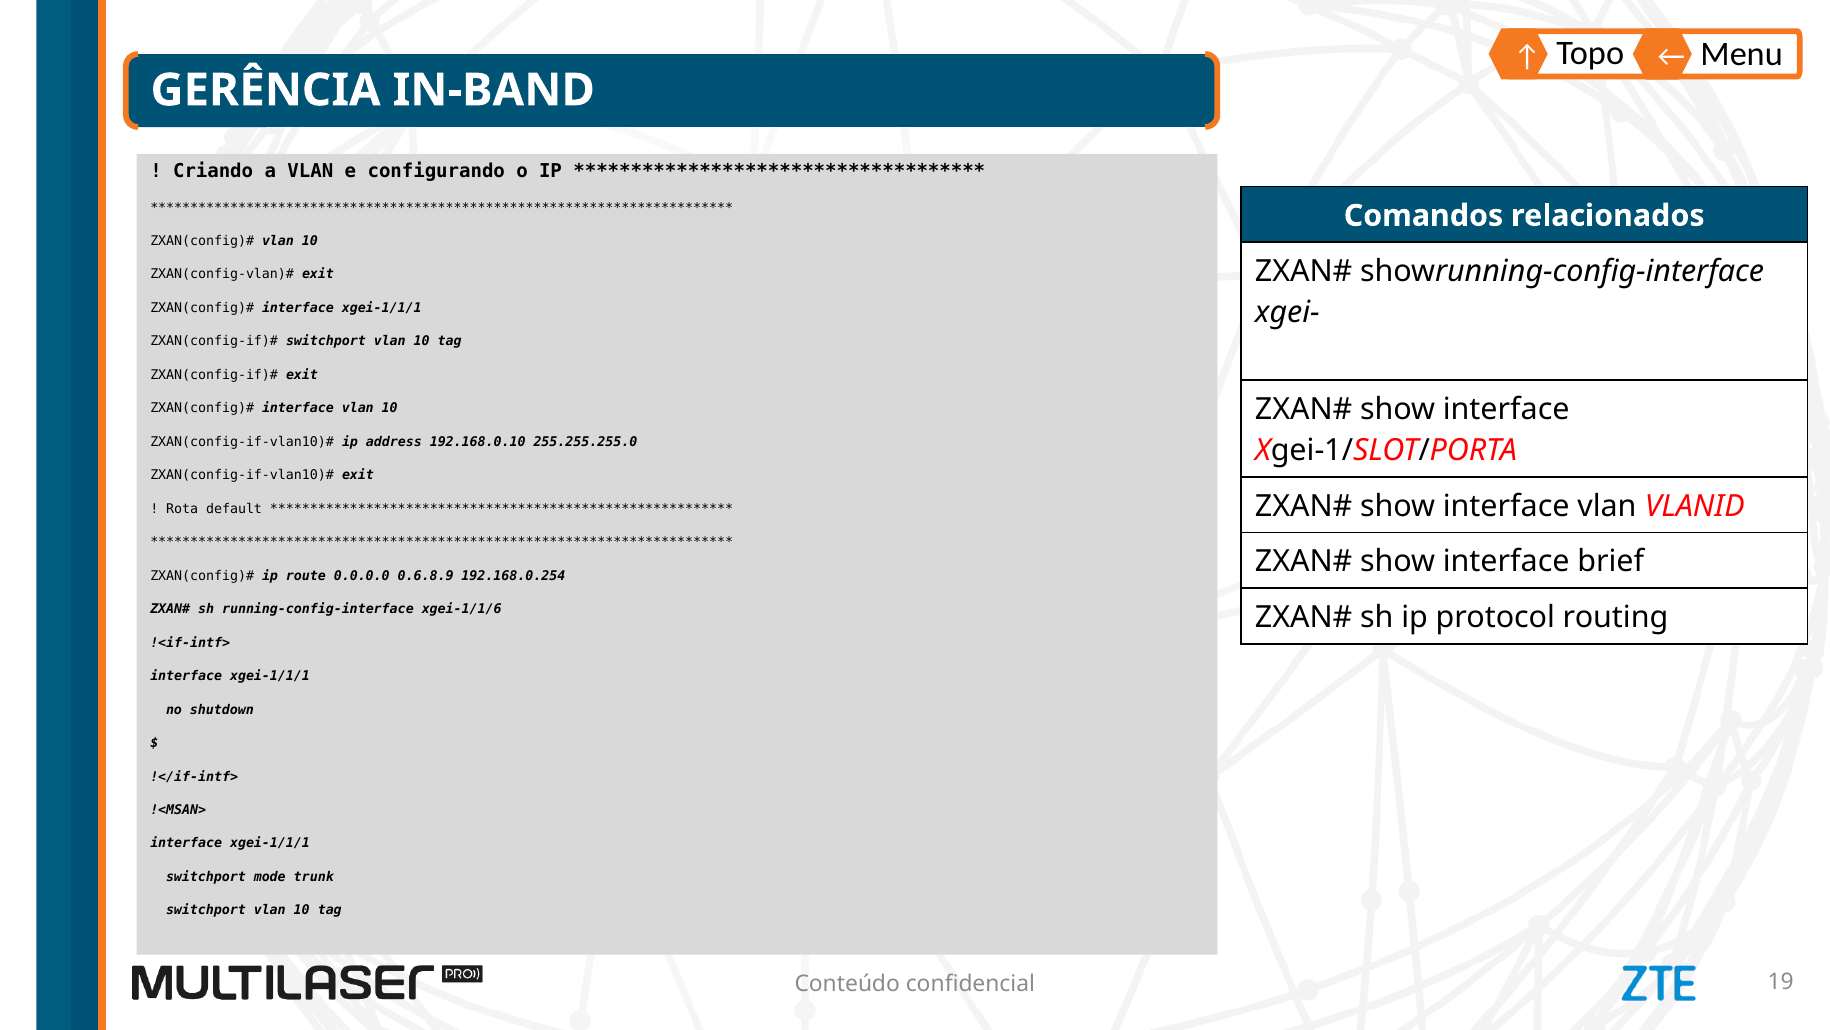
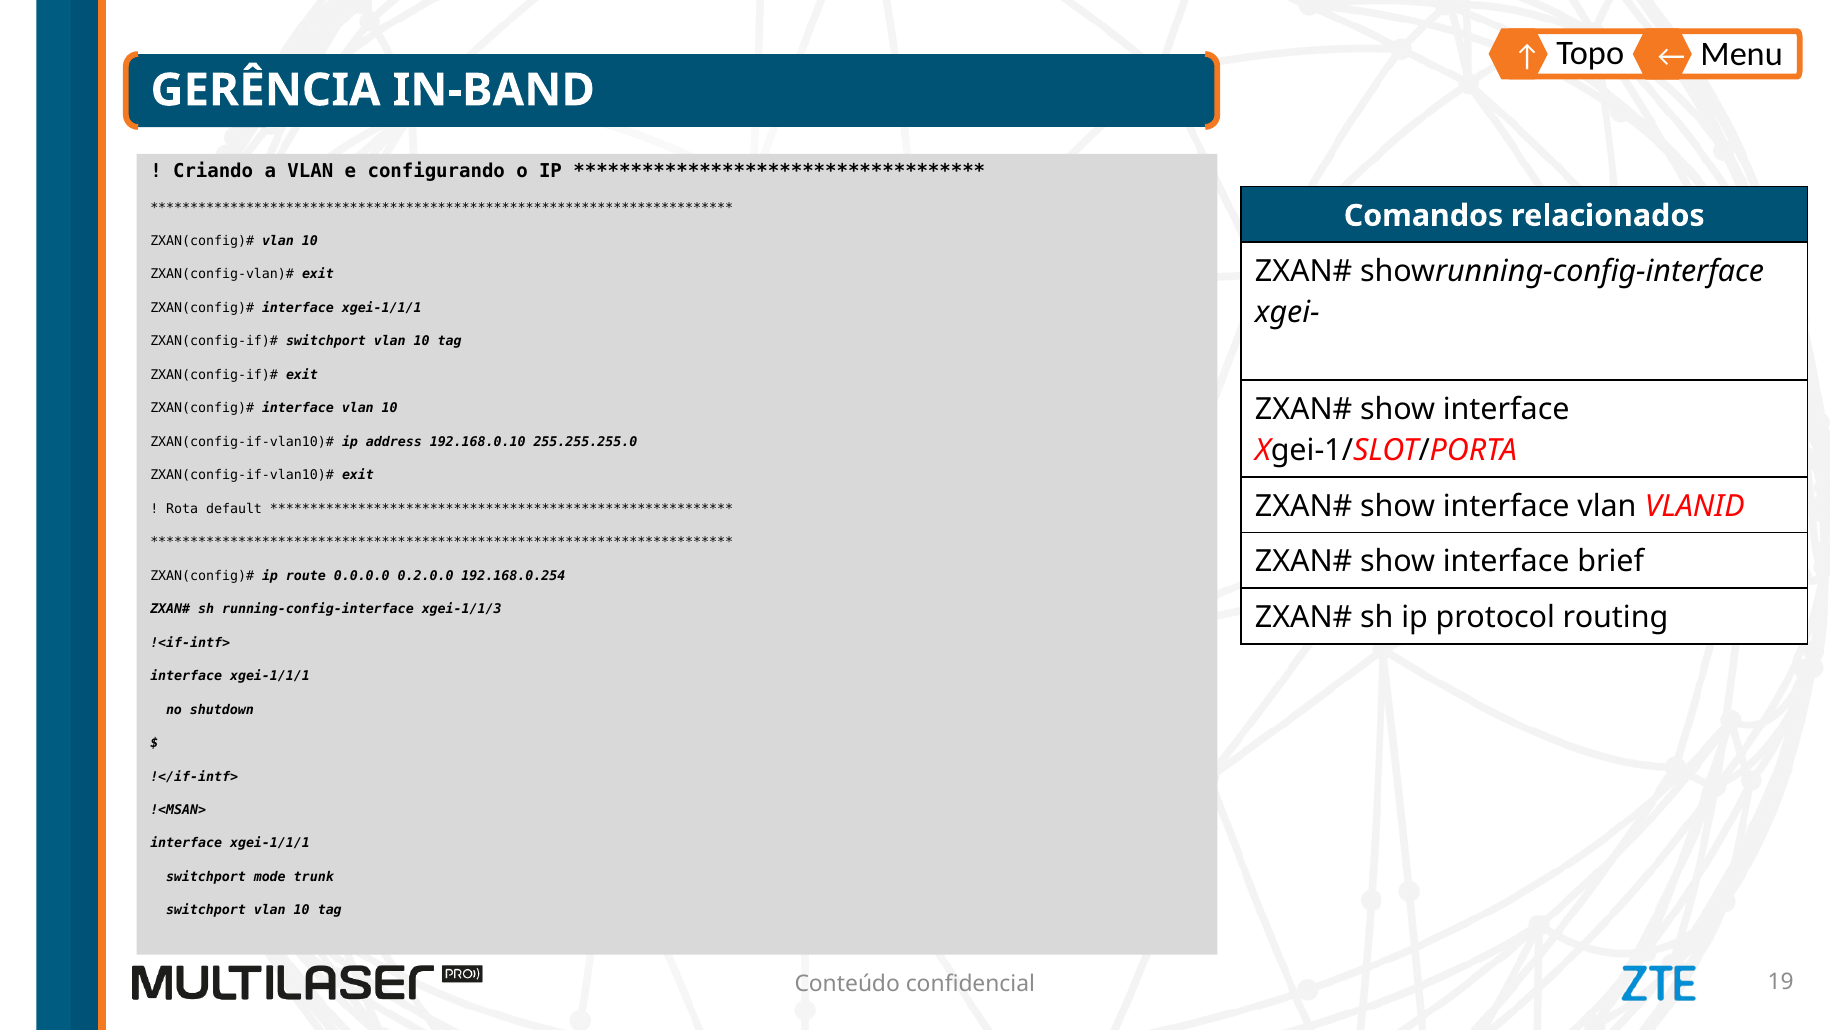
0.6.8.9: 0.6.8.9 -> 0.2.0.0
xgei-1/1/6: xgei-1/1/6 -> xgei-1/1/3
